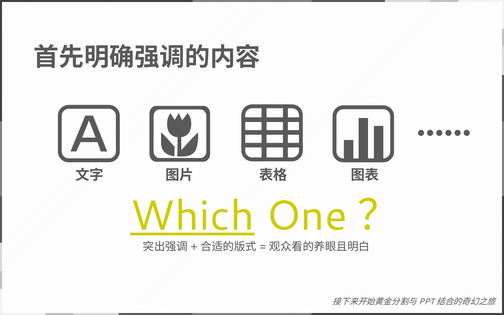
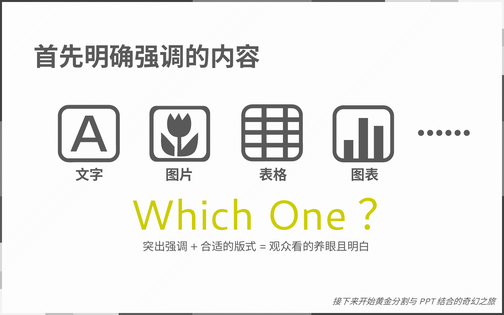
Which underline: present -> none
